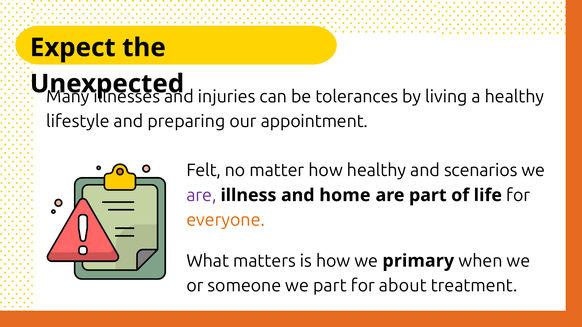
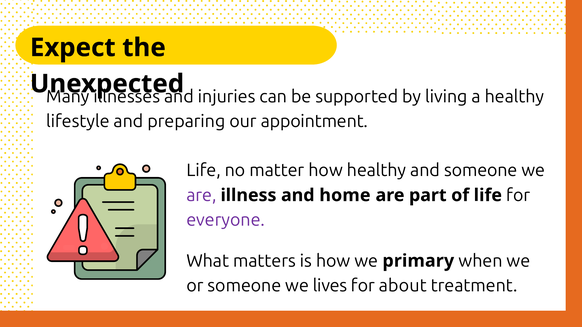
tolerances: tolerances -> supported
Felt at (204, 171): Felt -> Life
and scenarios: scenarios -> someone
everyone colour: orange -> purple
we part: part -> lives
